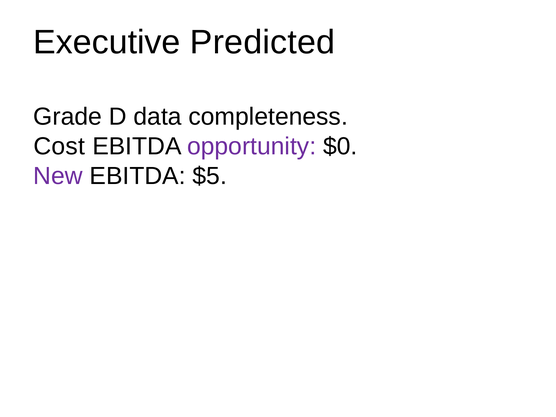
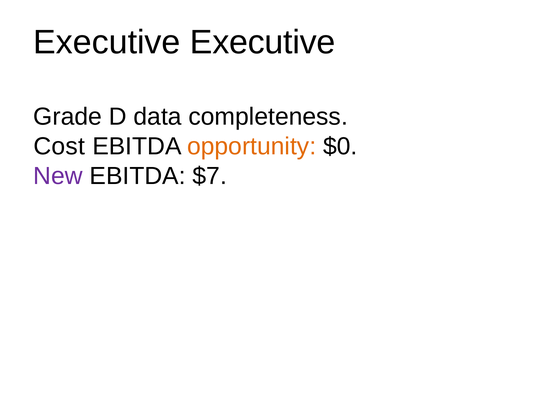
Executive Predicted: Predicted -> Executive
opportunity colour: purple -> orange
$5: $5 -> $7
